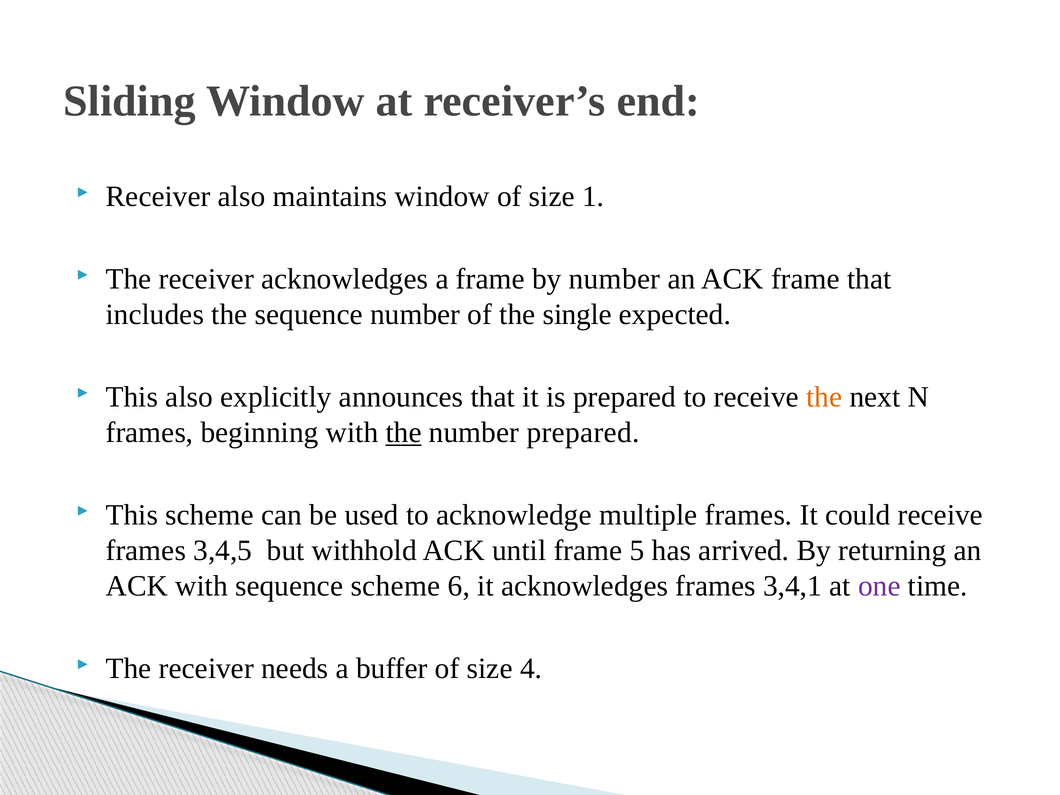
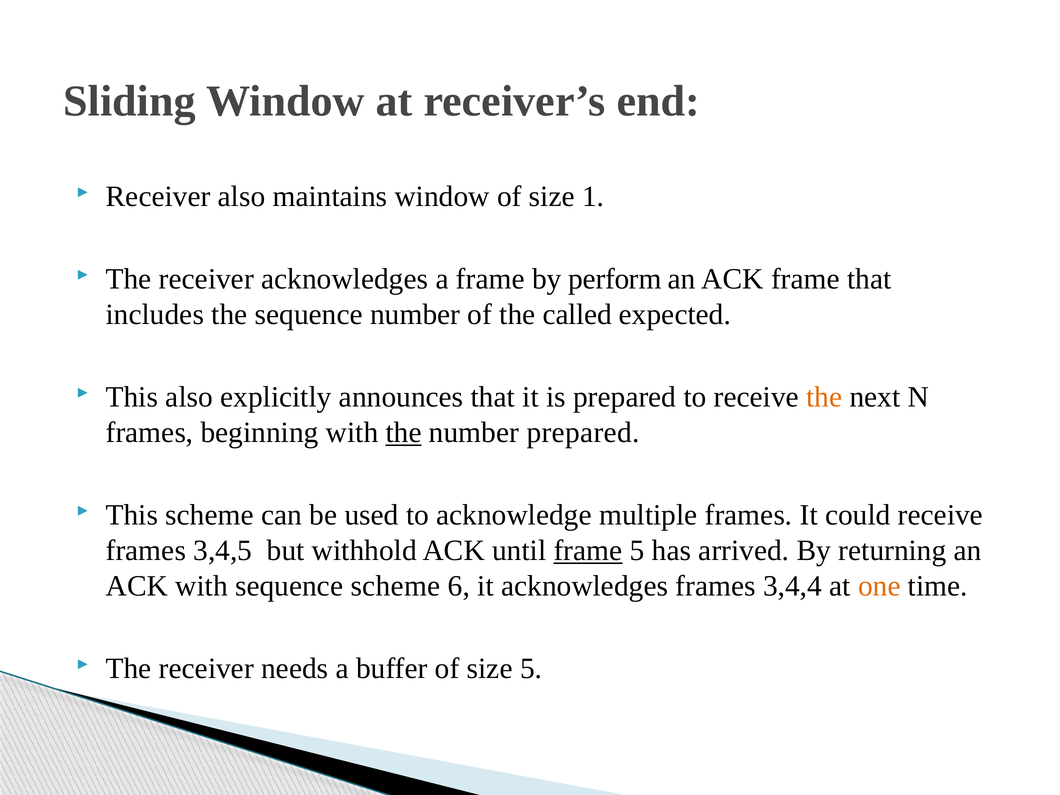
by number: number -> perform
single: single -> called
frame at (588, 551) underline: none -> present
3,4,1: 3,4,1 -> 3,4,4
one colour: purple -> orange
size 4: 4 -> 5
